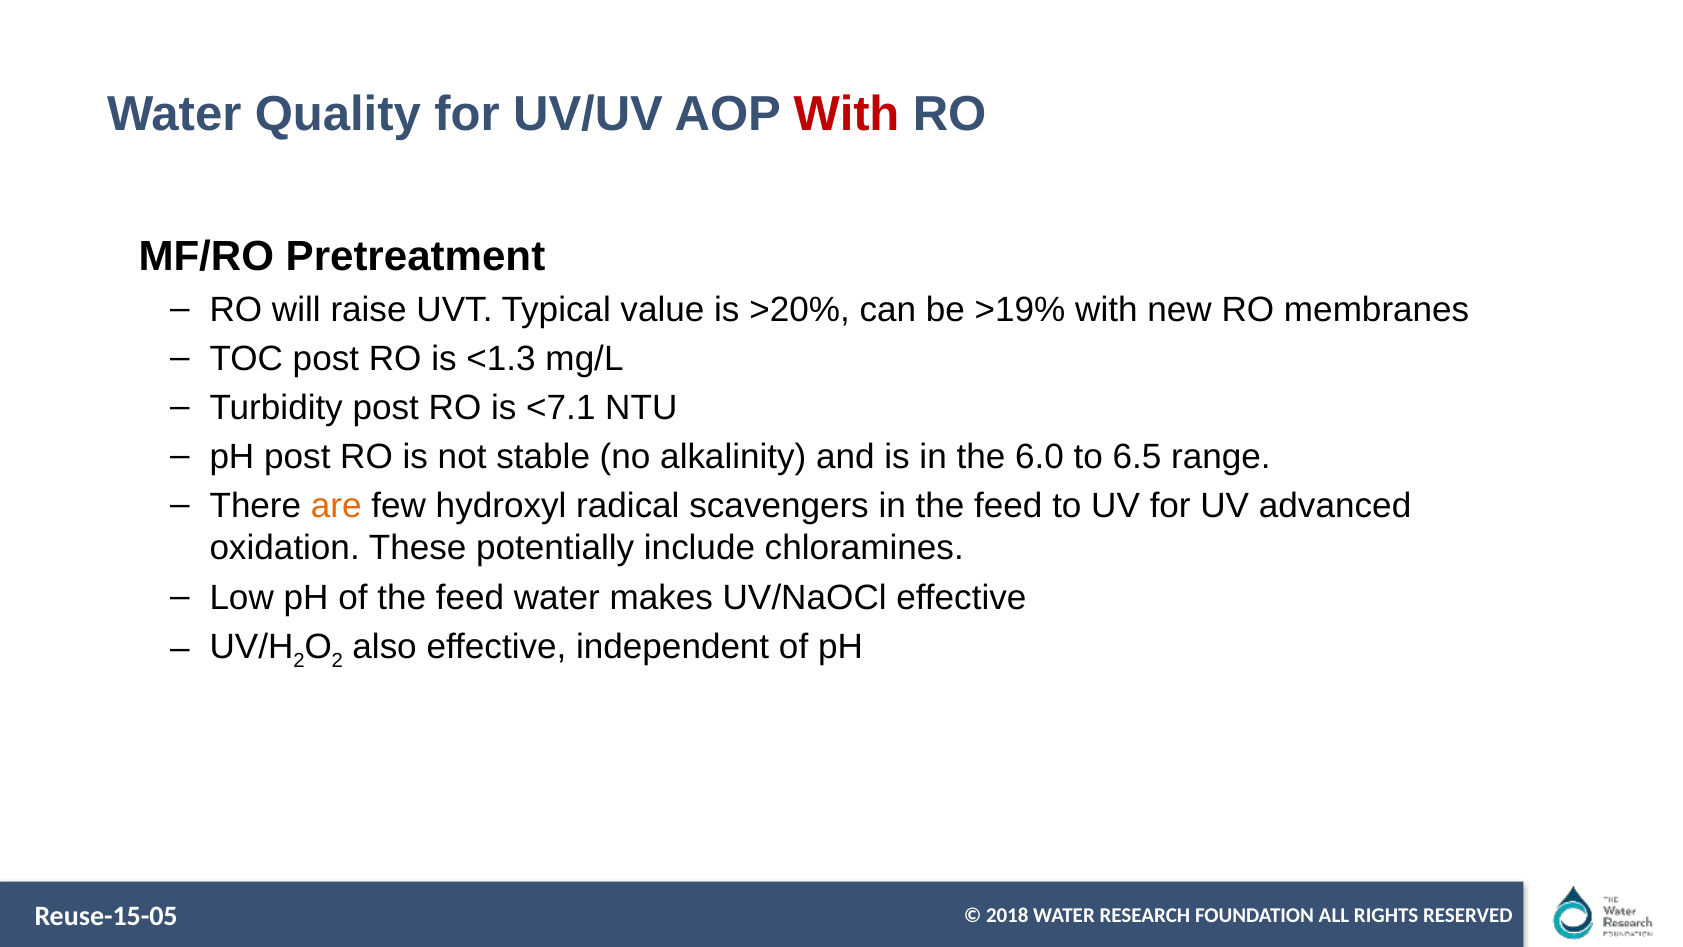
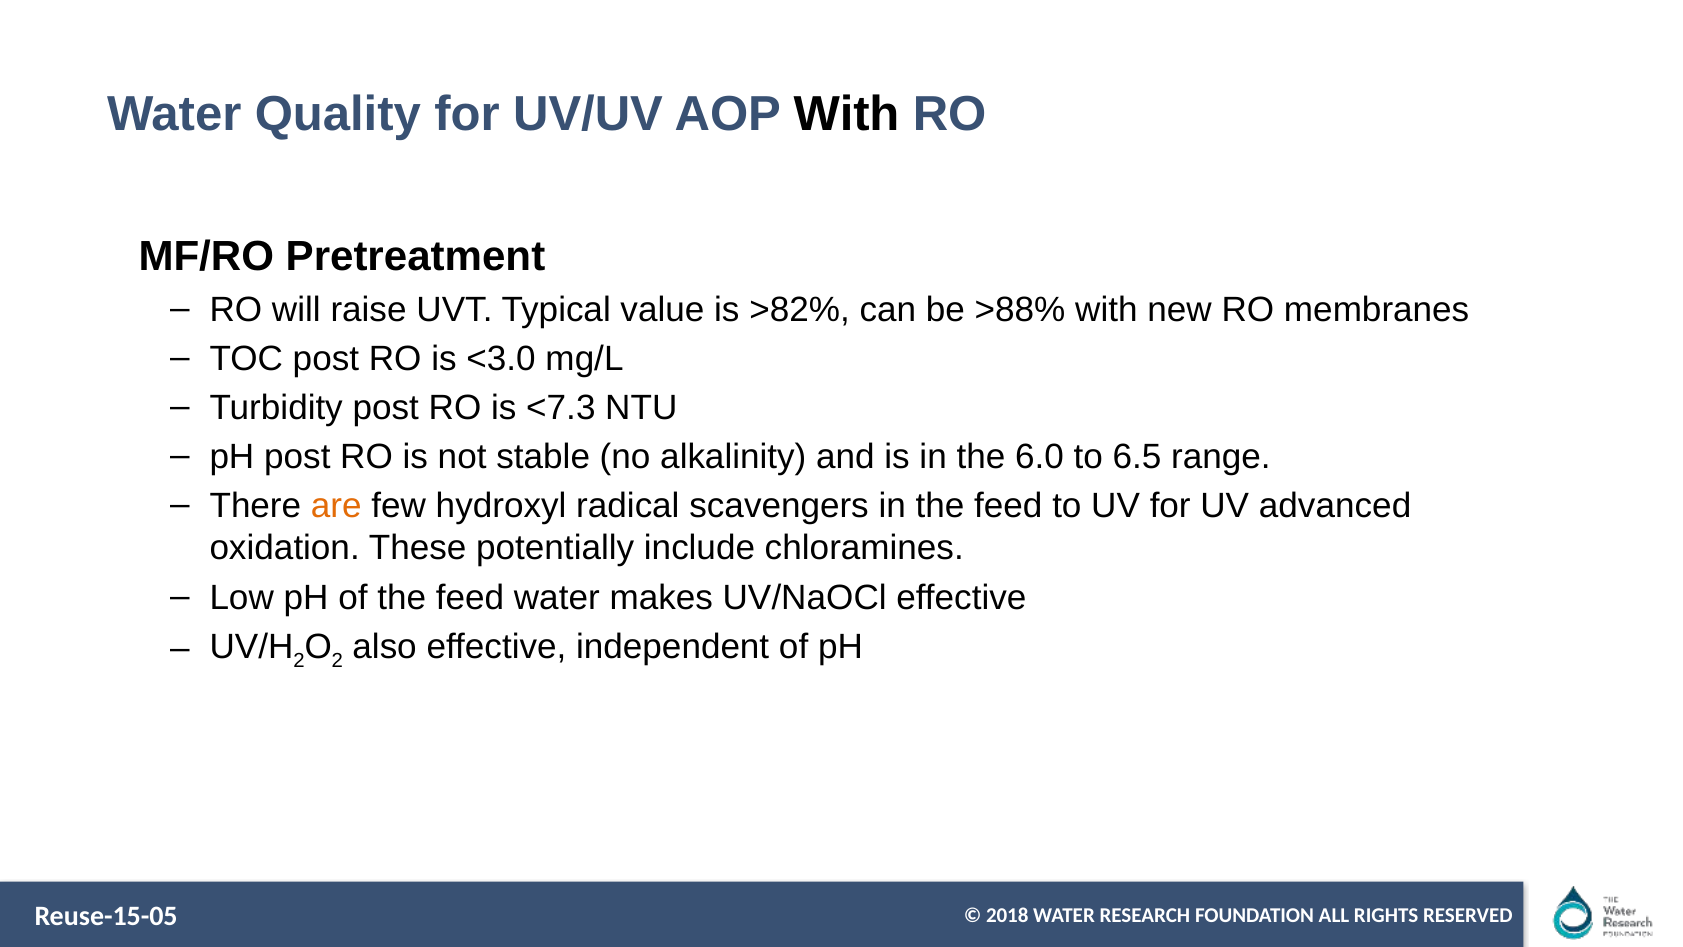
With at (847, 114) colour: red -> black
>20%: >20% -> >82%
>19%: >19% -> >88%
<1.3: <1.3 -> <3.0
<7.1: <7.1 -> <7.3
